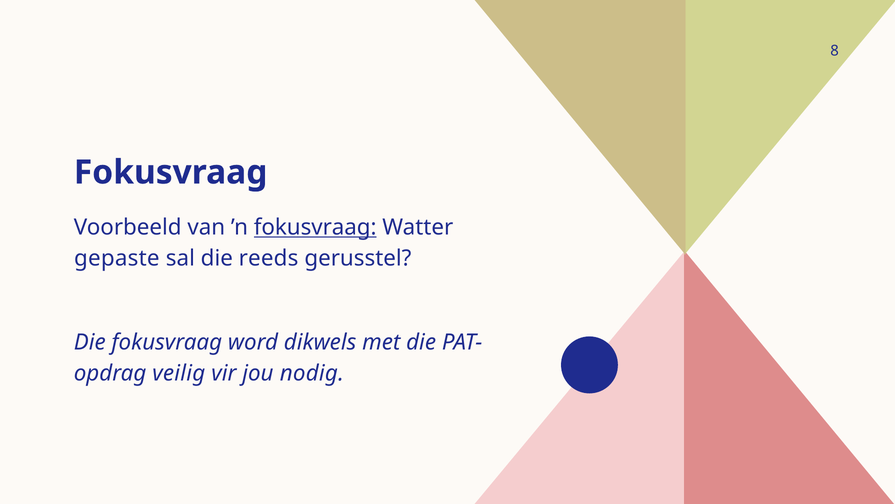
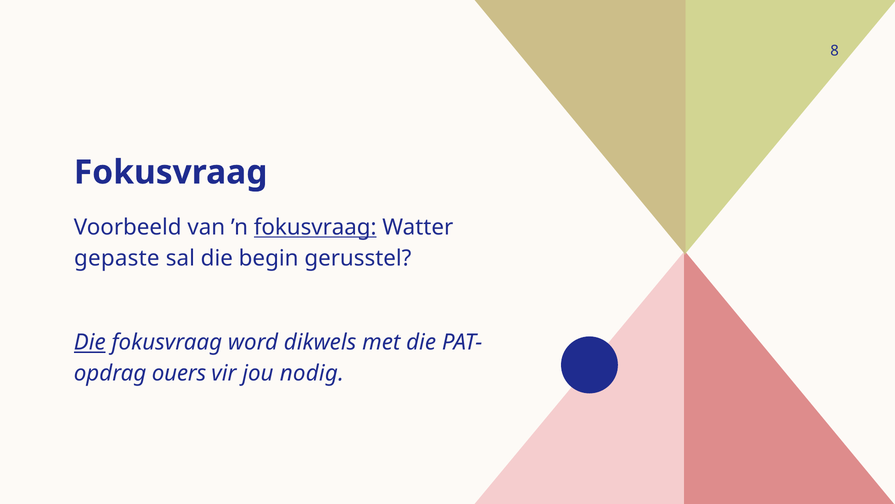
reeds: reeds -> begin
Die at (90, 342) underline: none -> present
veilig: veilig -> ouers
